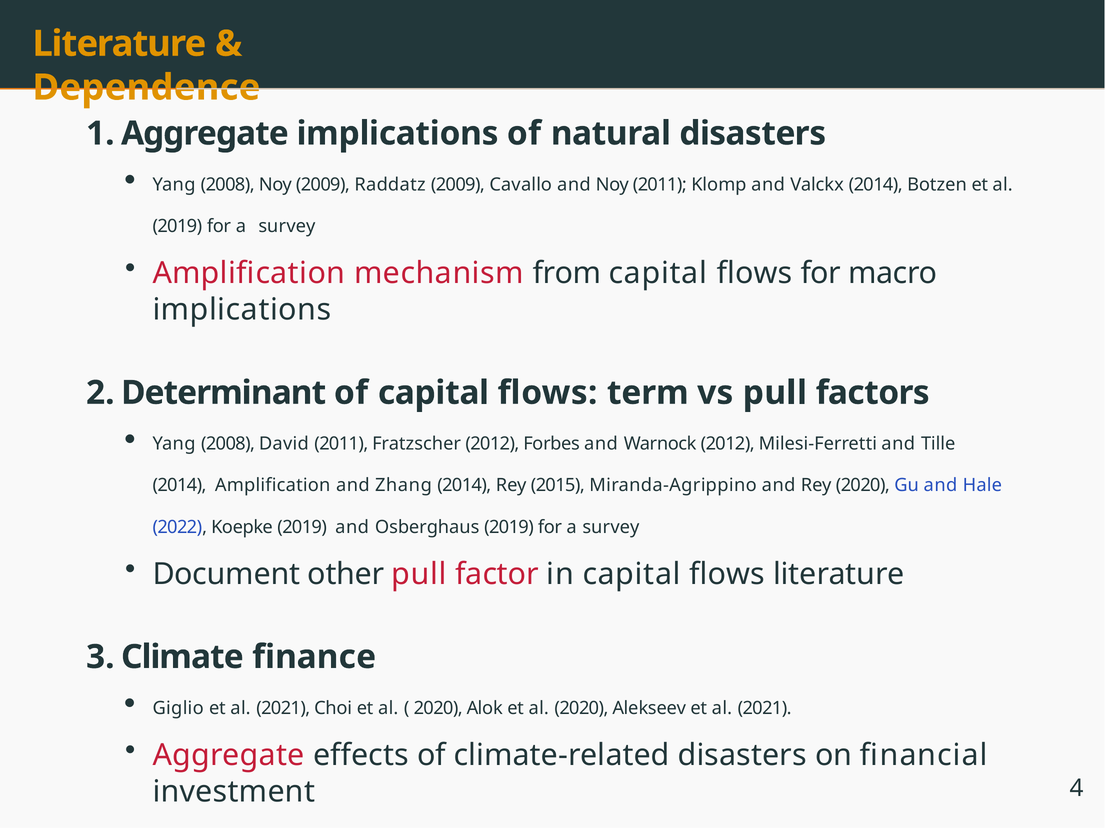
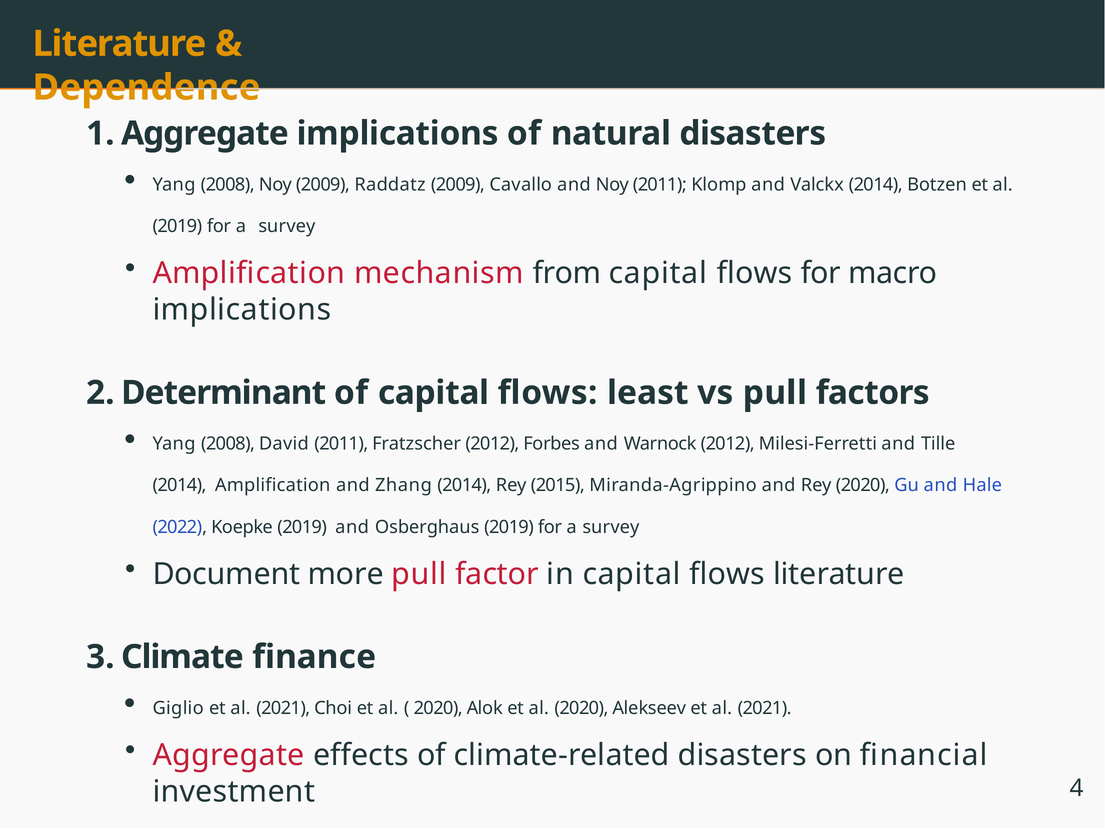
term: term -> least
other: other -> more
